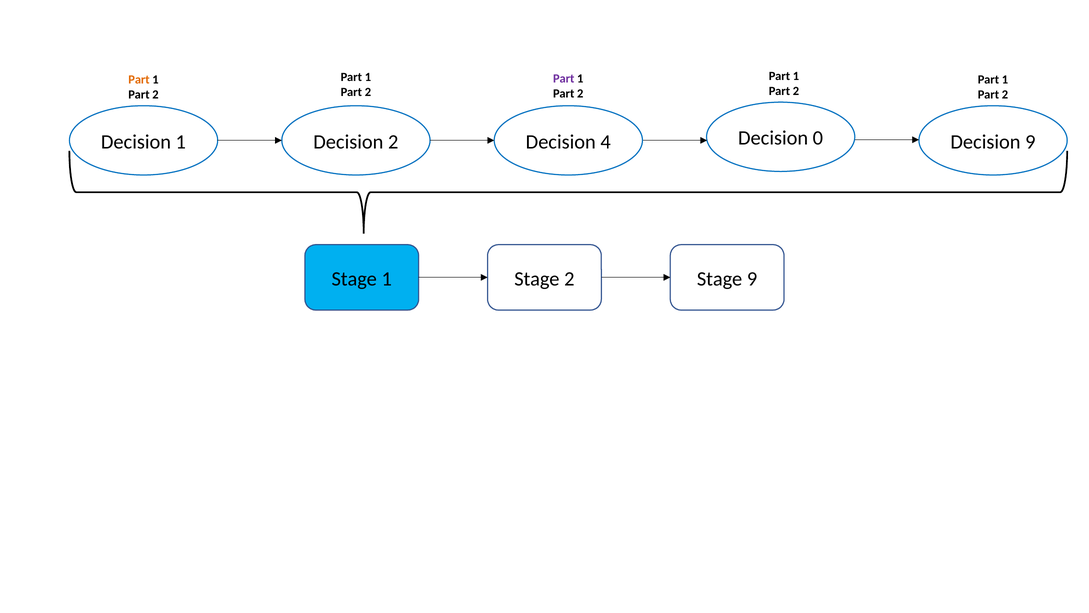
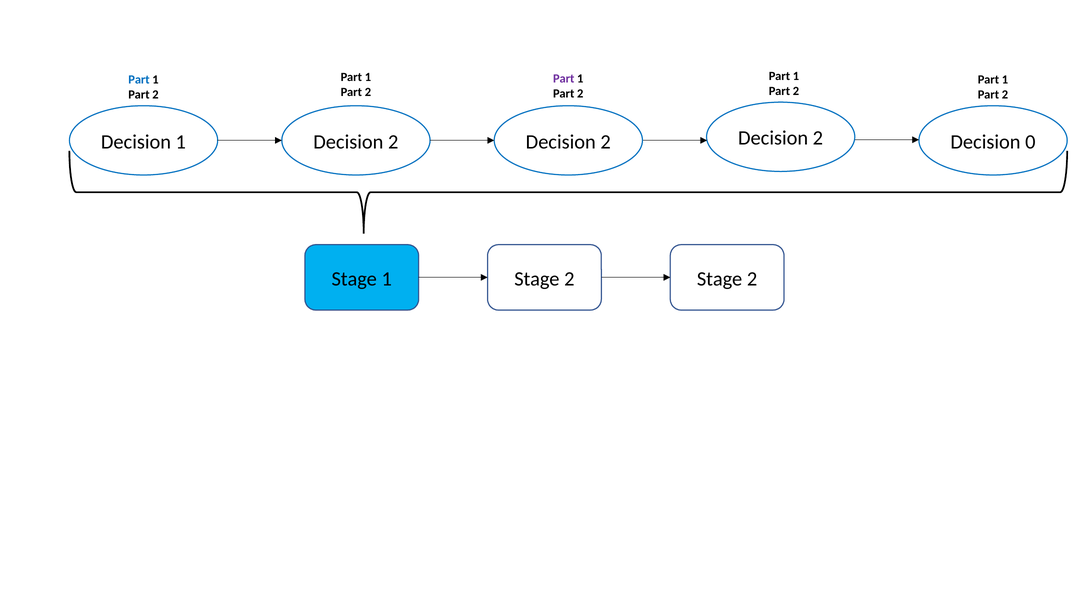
Part at (139, 79) colour: orange -> blue
1 Decision 4: 4 -> 2
0 at (818, 138): 0 -> 2
Decision 9: 9 -> 0
1 Stage 9: 9 -> 2
